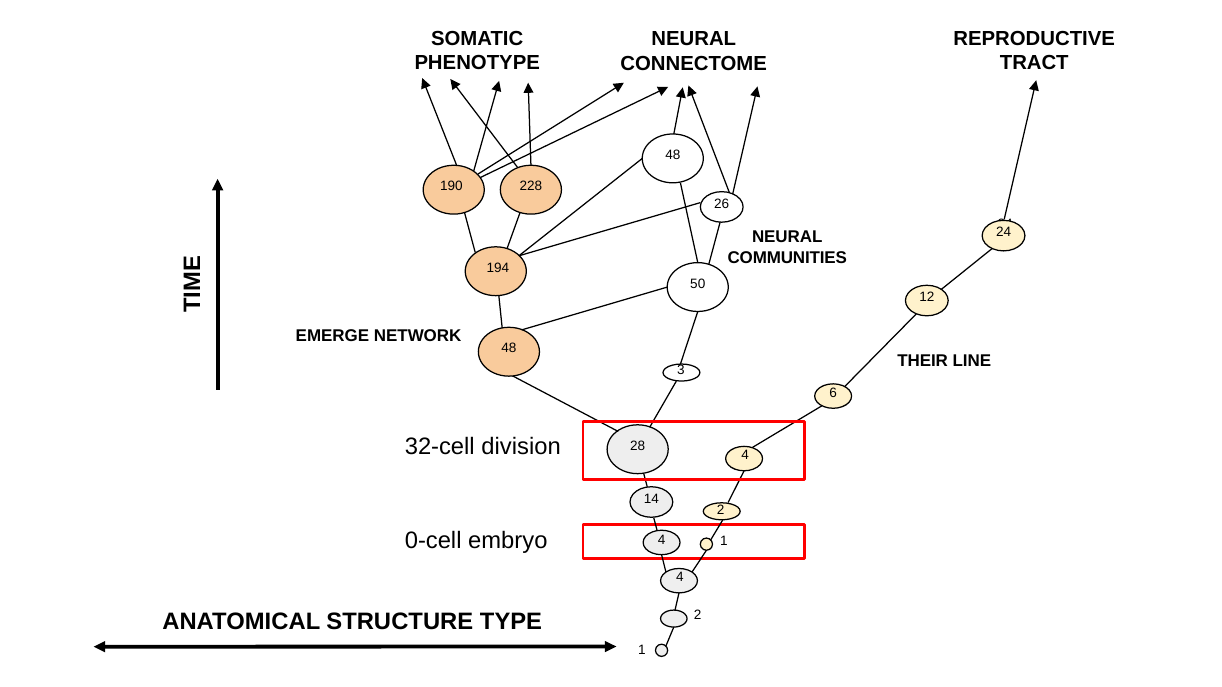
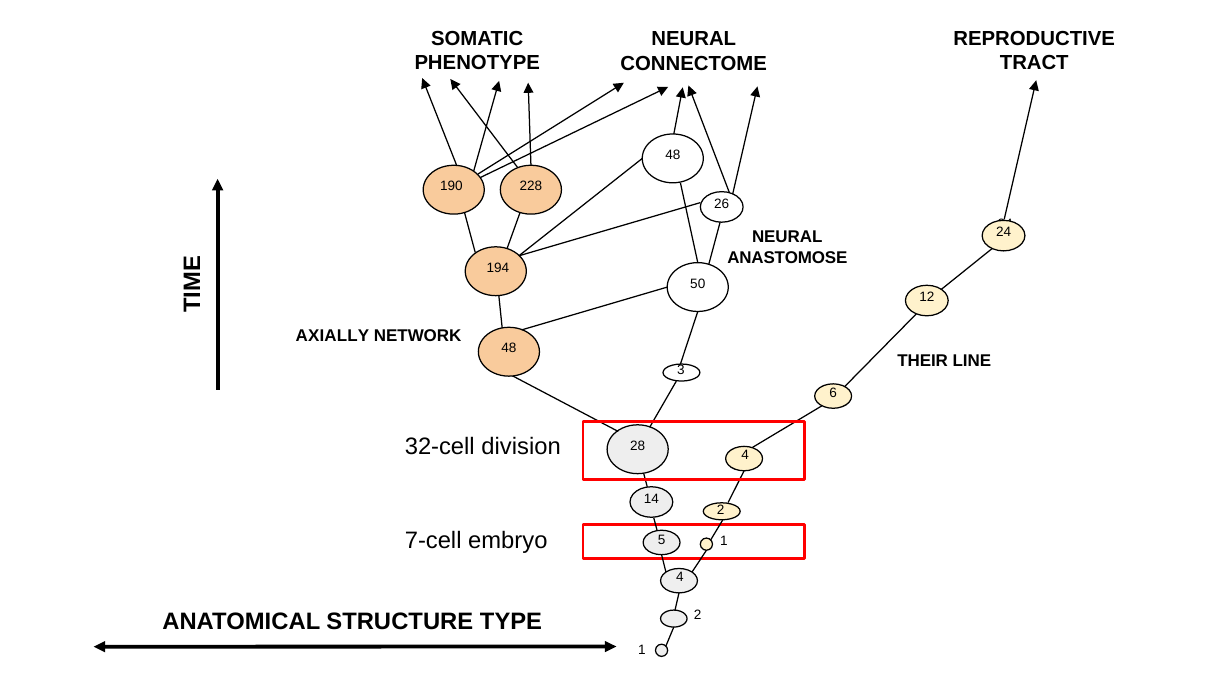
COMMUNITIES: COMMUNITIES -> ANASTOMOSE
EMERGE: EMERGE -> AXIALLY
0-cell: 0-cell -> 7-cell
embryo 4: 4 -> 5
